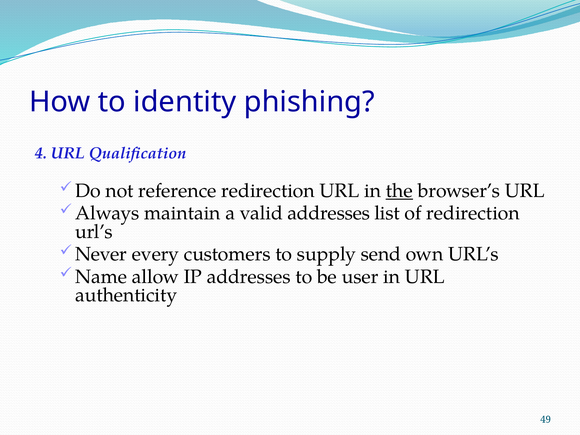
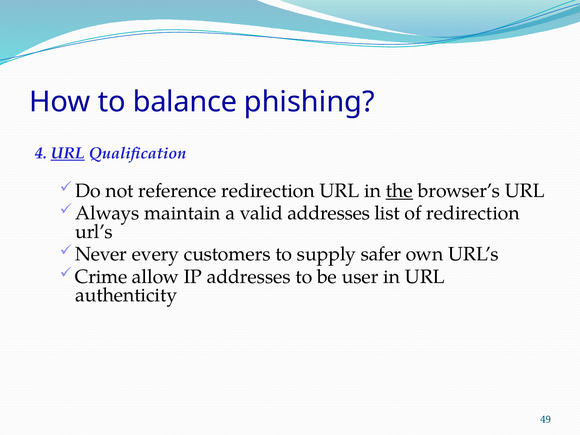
identity: identity -> balance
URL at (68, 153) underline: none -> present
send: send -> safer
Name: Name -> Crime
